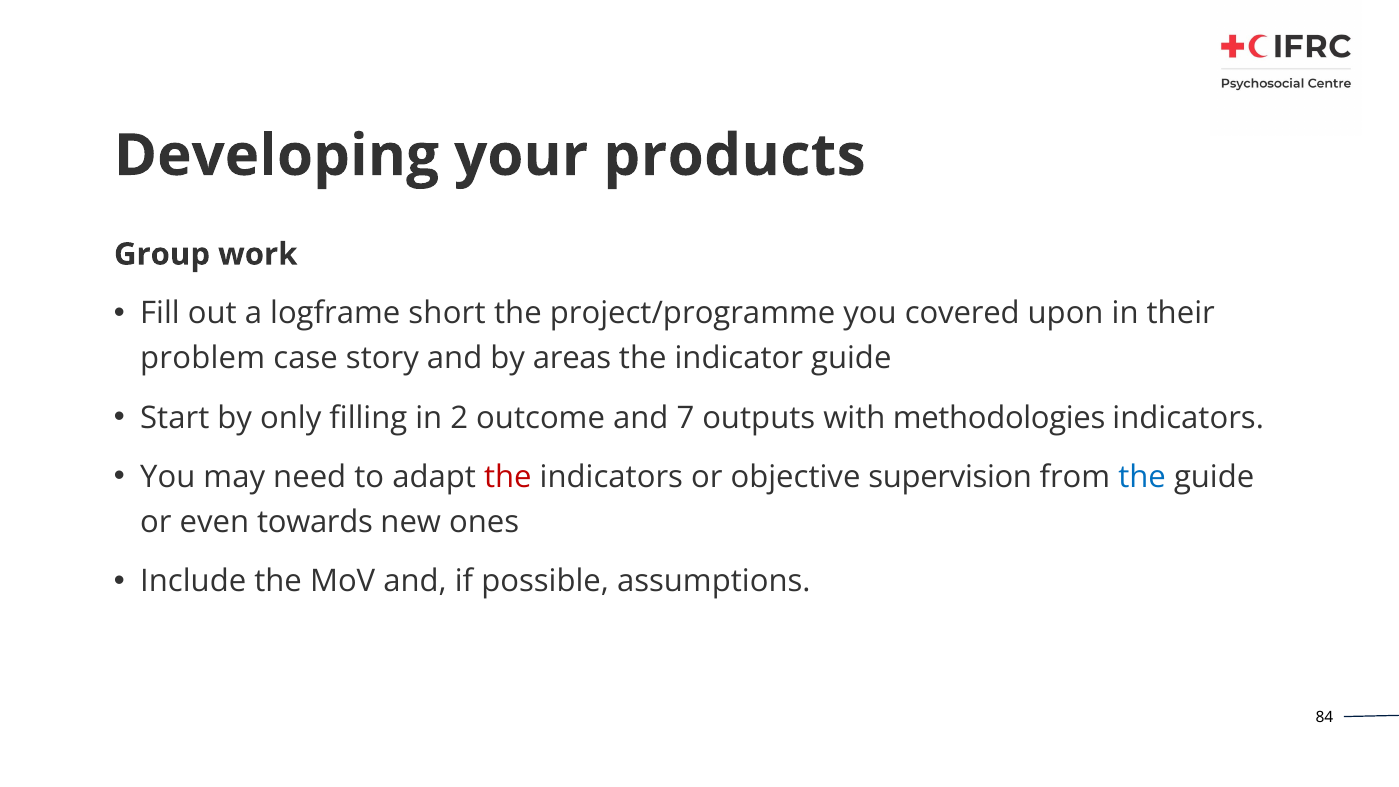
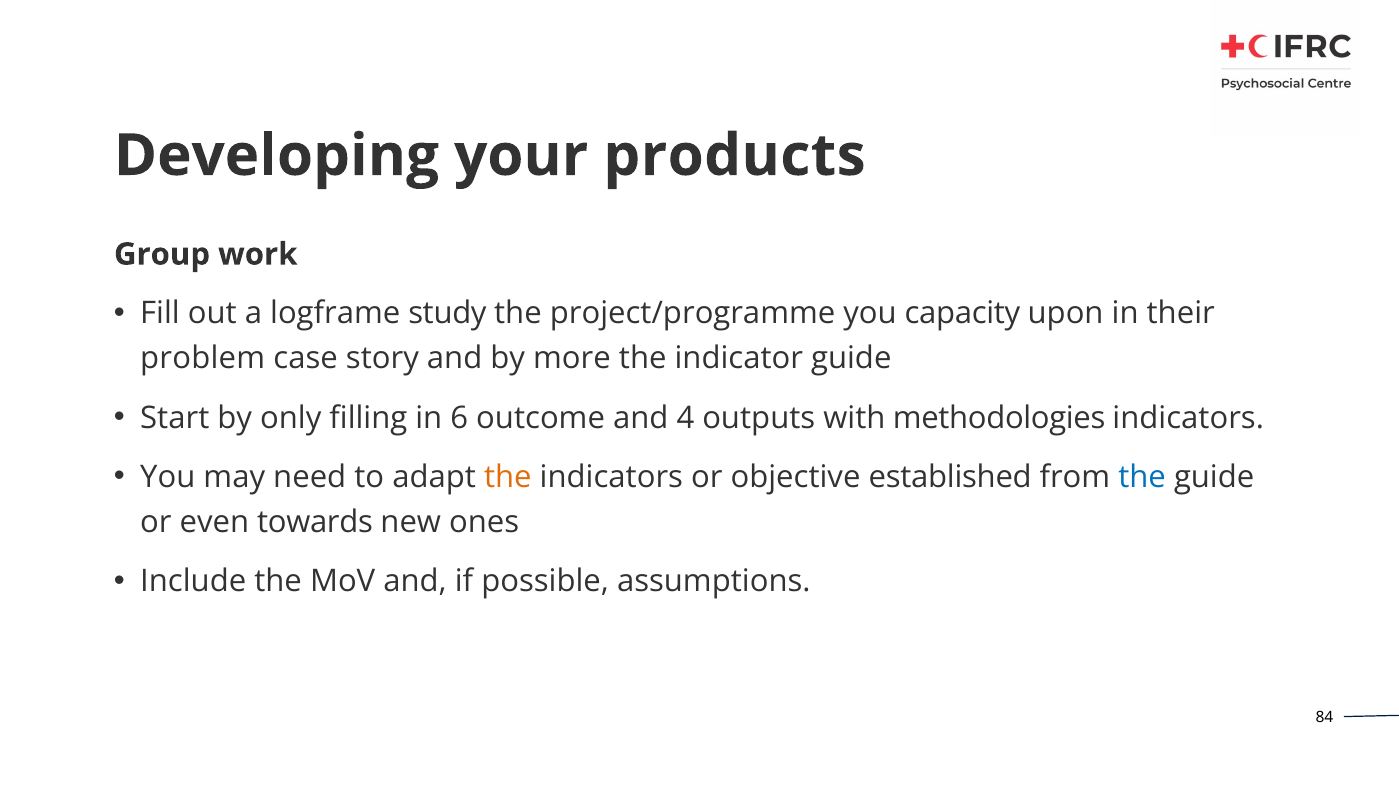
short: short -> study
covered: covered -> capacity
areas: areas -> more
2: 2 -> 6
7: 7 -> 4
the at (508, 477) colour: red -> orange
supervision: supervision -> established
